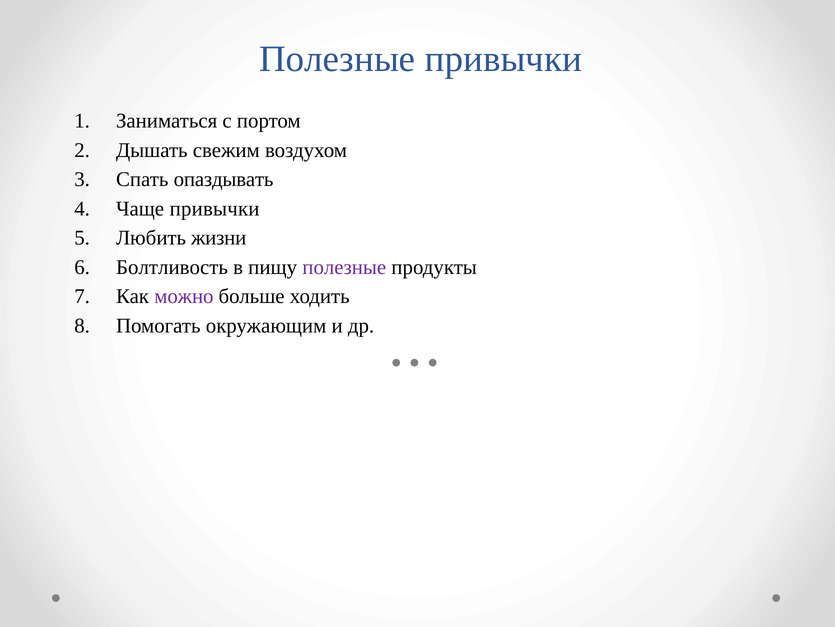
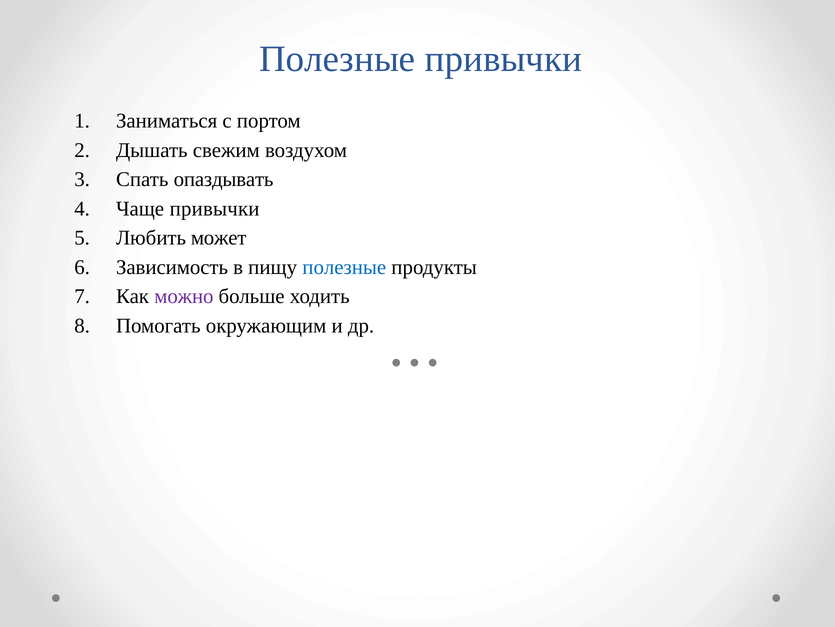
жизни: жизни -> может
Болтливость: Болтливость -> Зависимость
полезные at (344, 267) colour: purple -> blue
